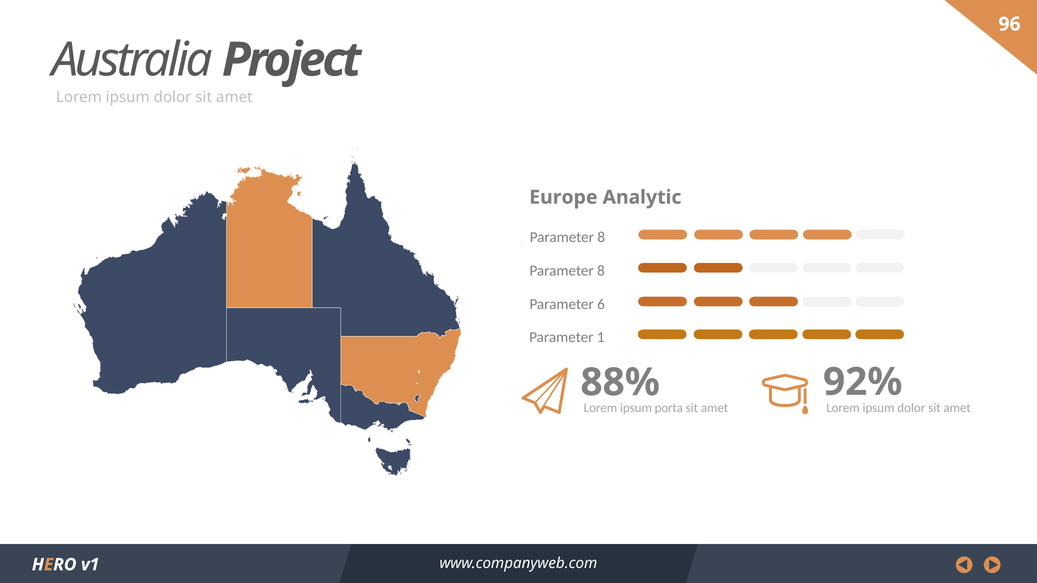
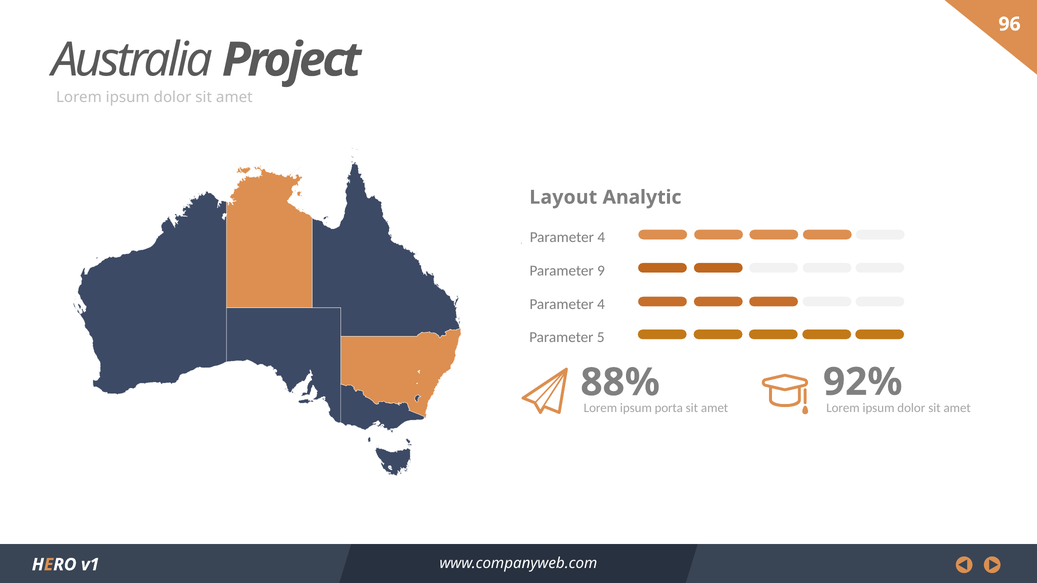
Europe: Europe -> Layout
8 at (601, 238): 8 -> 4
8 at (601, 271): 8 -> 9
6 at (601, 305): 6 -> 4
1: 1 -> 5
